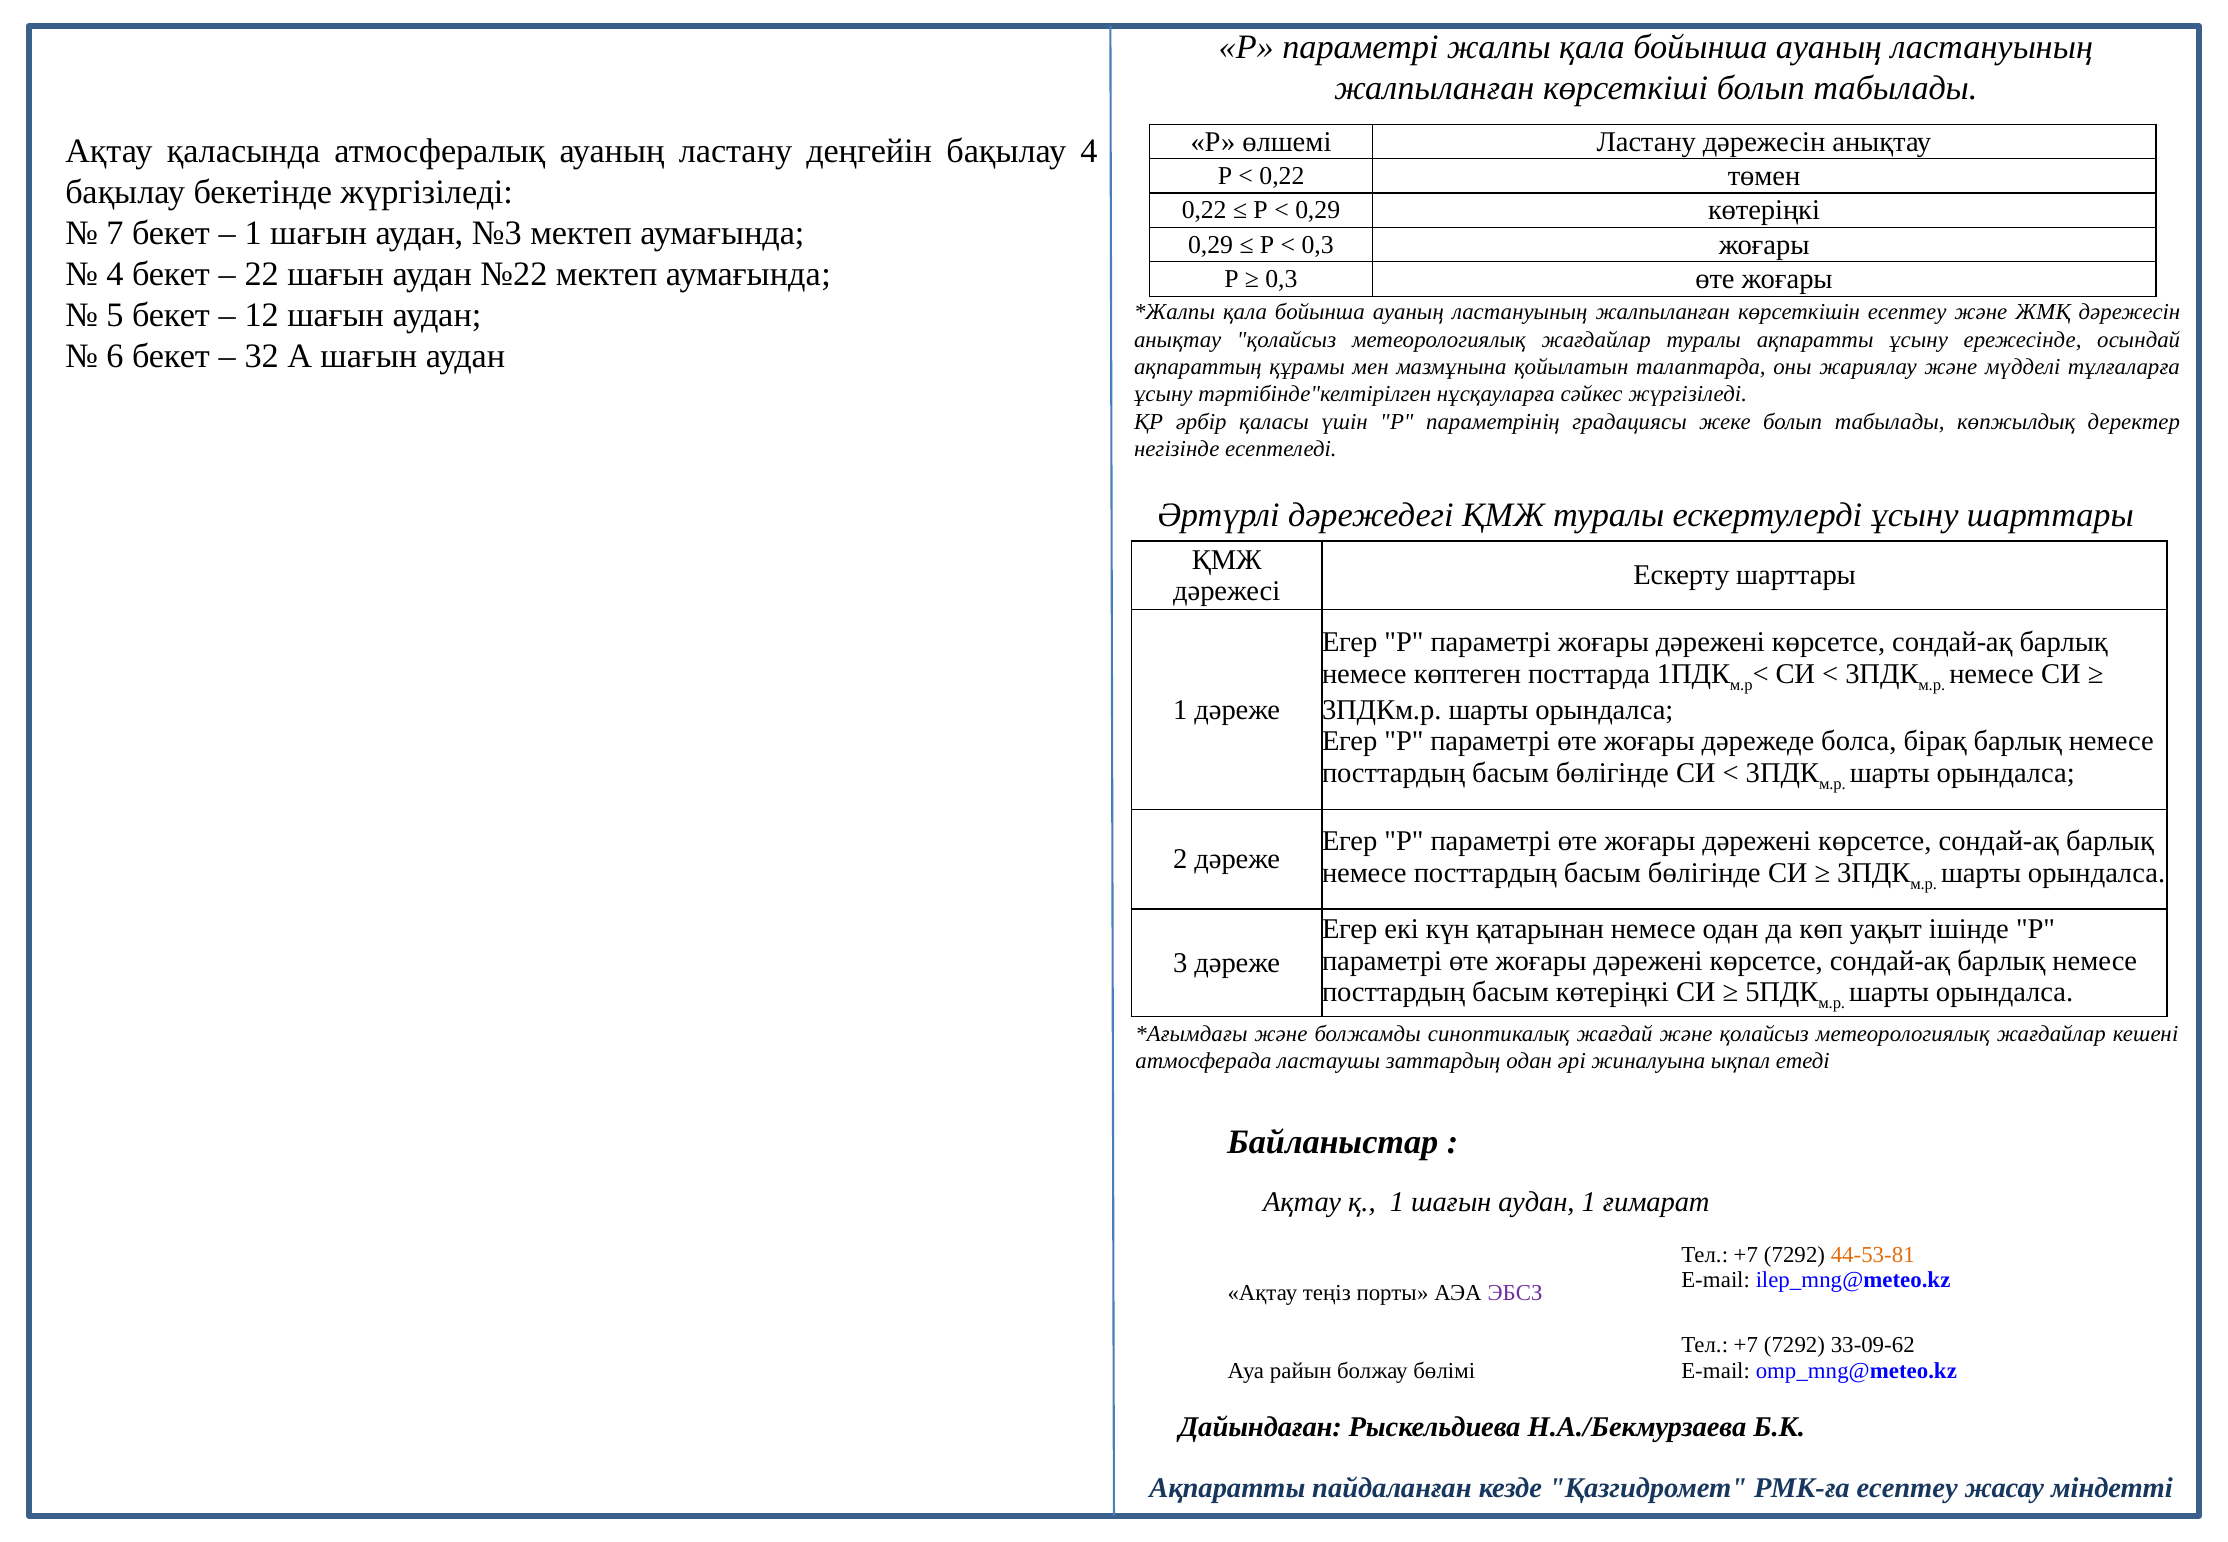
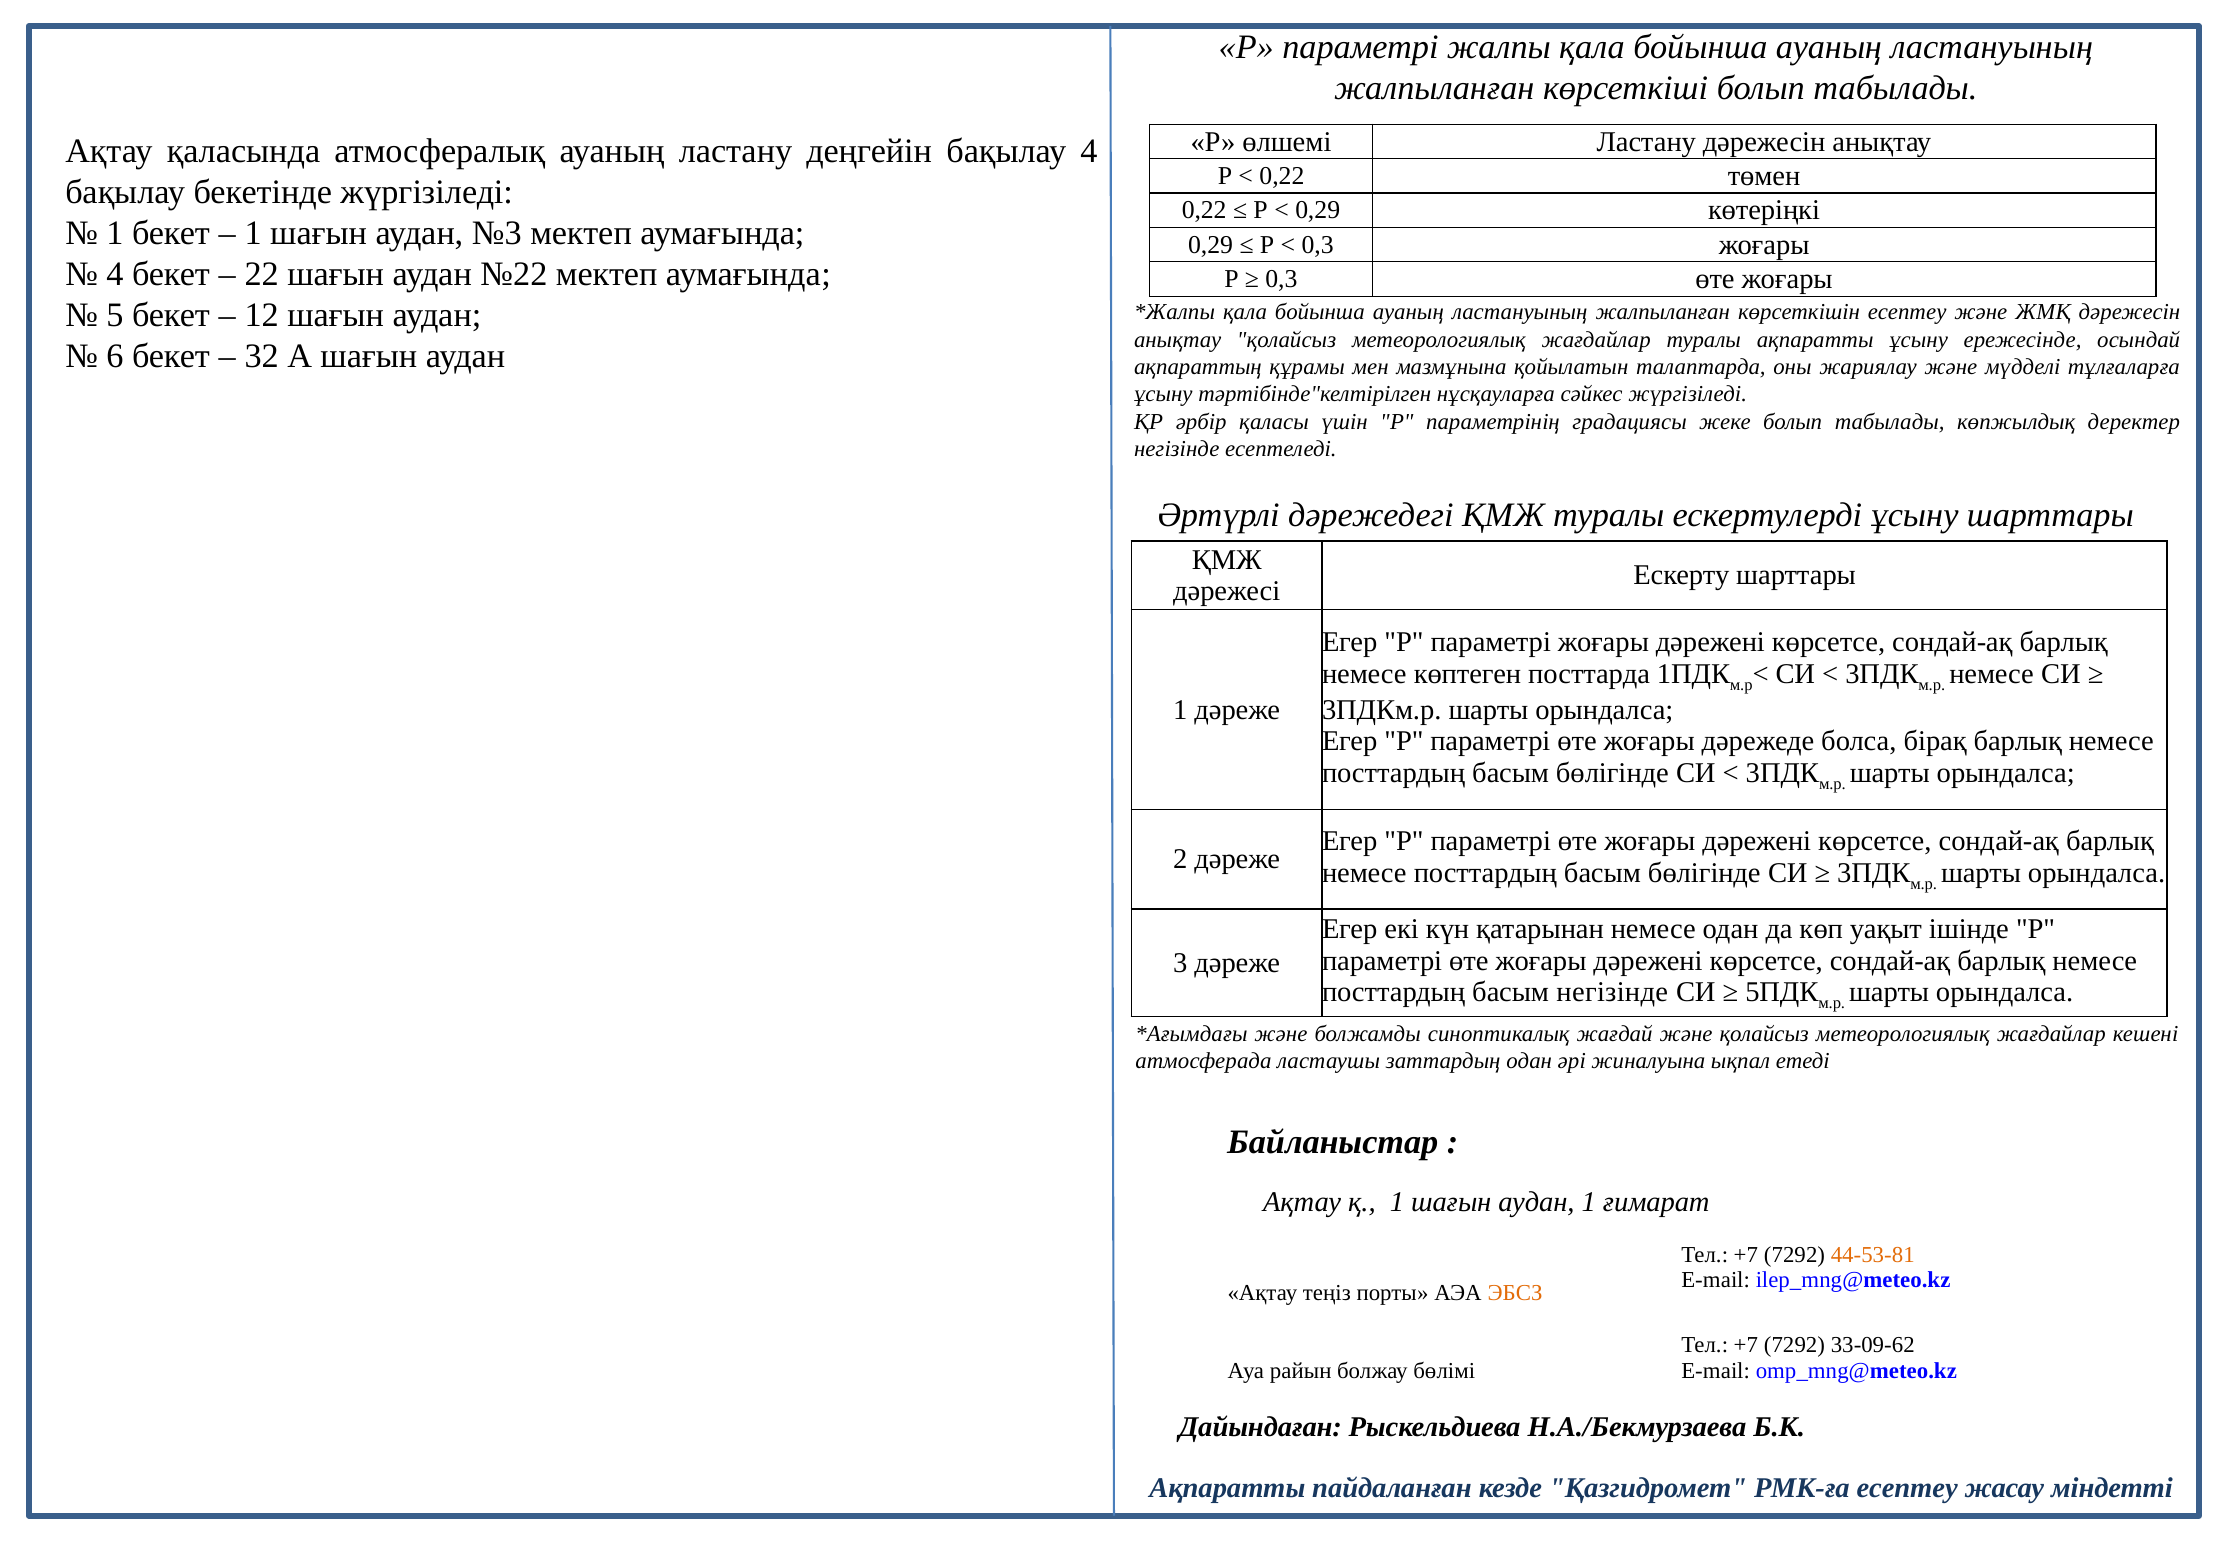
7 at (115, 233): 7 -> 1
басым көтеріңкі: көтеріңкі -> негізінде
ЭБСЗ colour: purple -> orange
